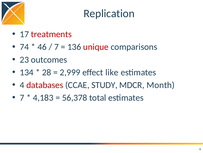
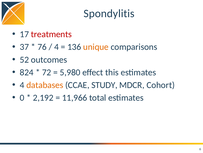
Replication: Replication -> Spondylitis
74: 74 -> 37
46: 46 -> 76
7 at (56, 47): 7 -> 4
unique colour: red -> orange
23: 23 -> 52
134: 134 -> 824
28: 28 -> 72
2,999: 2,999 -> 5,980
like: like -> this
databases colour: red -> orange
Month: Month -> Cohort
7 at (22, 97): 7 -> 0
4,183: 4,183 -> 2,192
56,378: 56,378 -> 11,966
